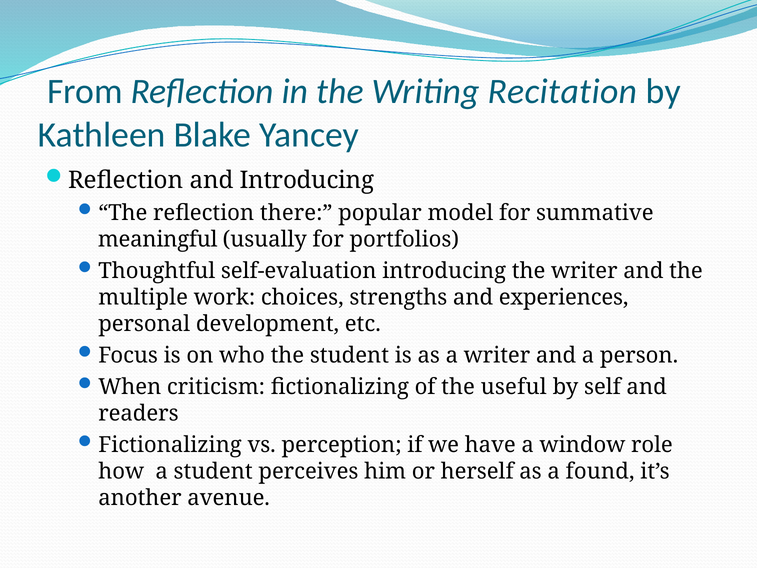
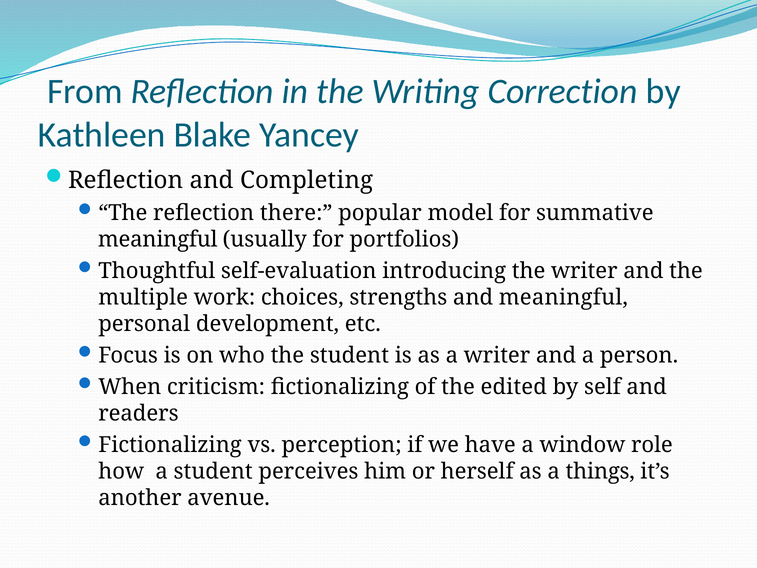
Recitation: Recitation -> Correction
and Introducing: Introducing -> Completing
and experiences: experiences -> meaningful
useful: useful -> edited
found: found -> things
